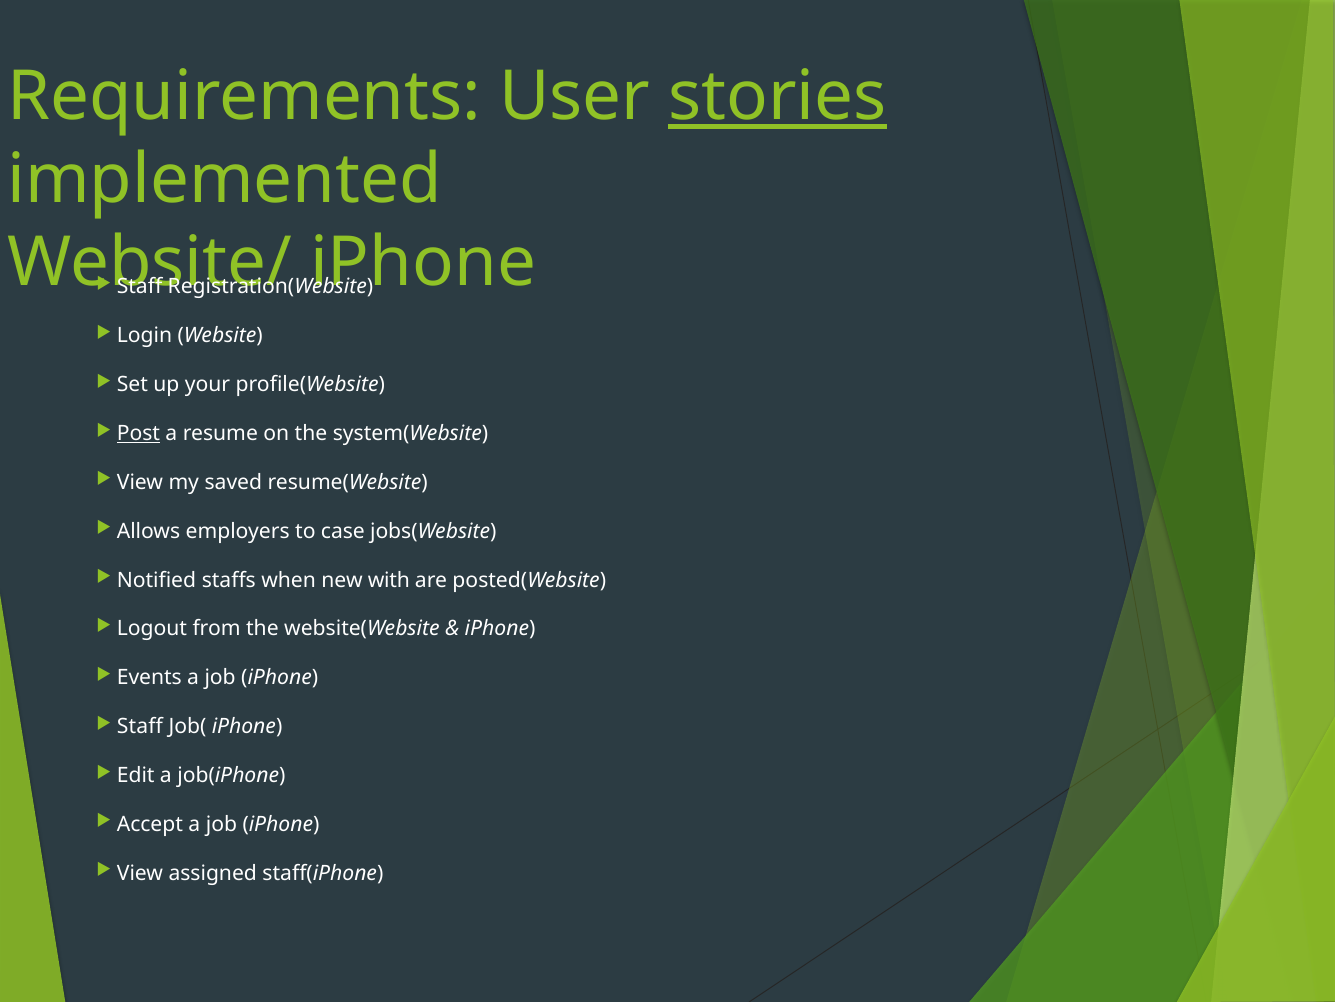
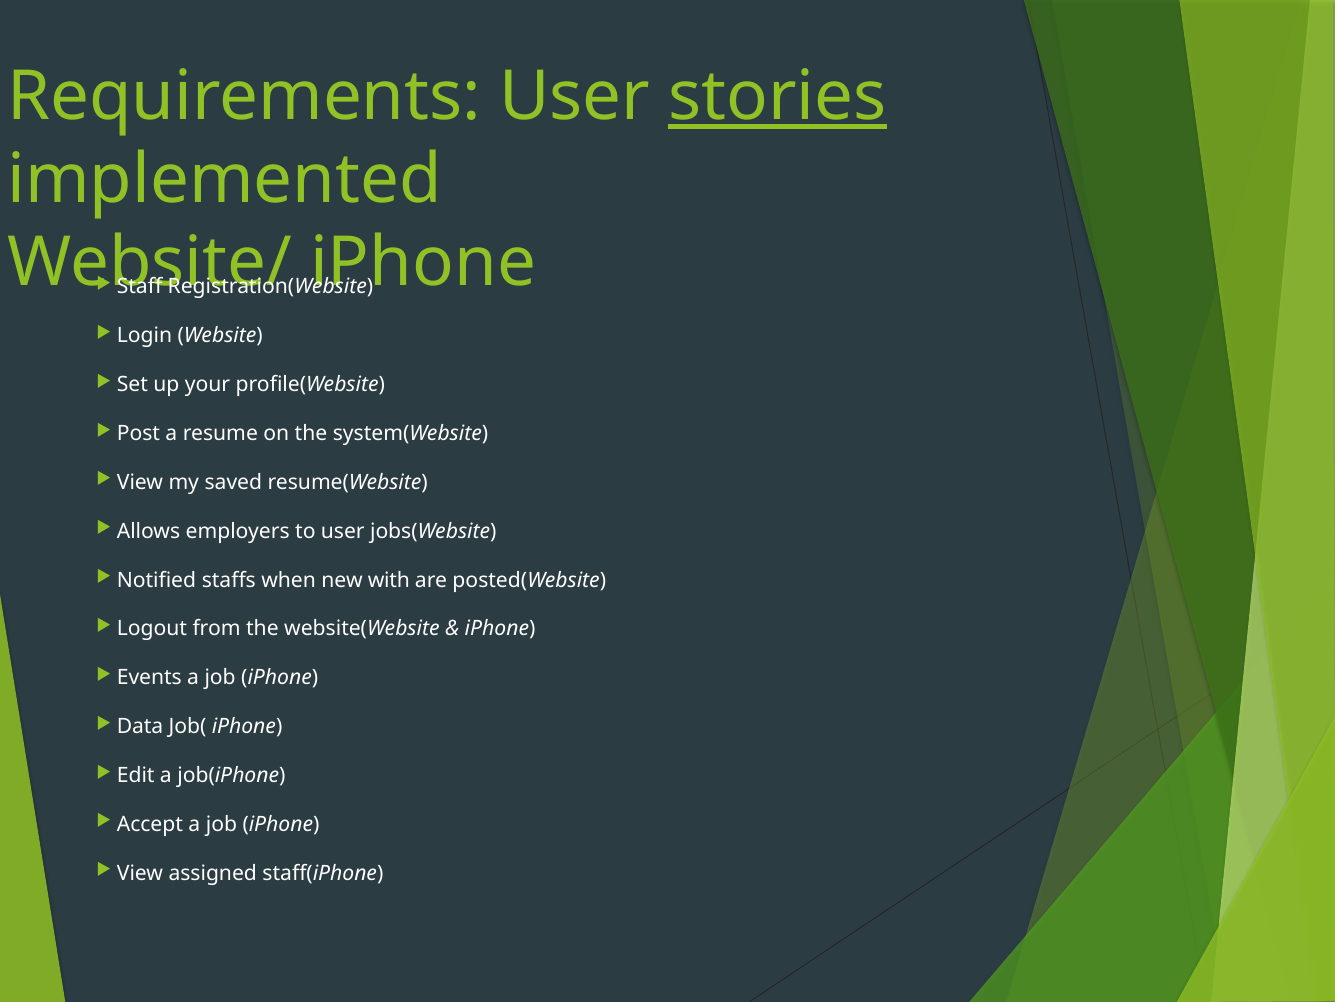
Post underline: present -> none
to case: case -> user
Staff at (140, 726): Staff -> Data
